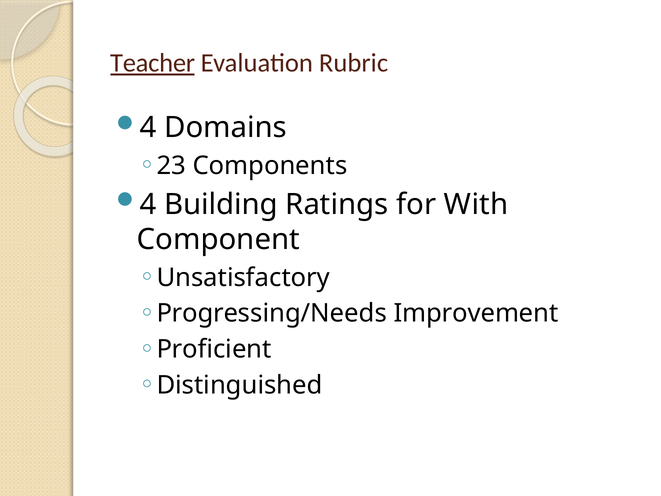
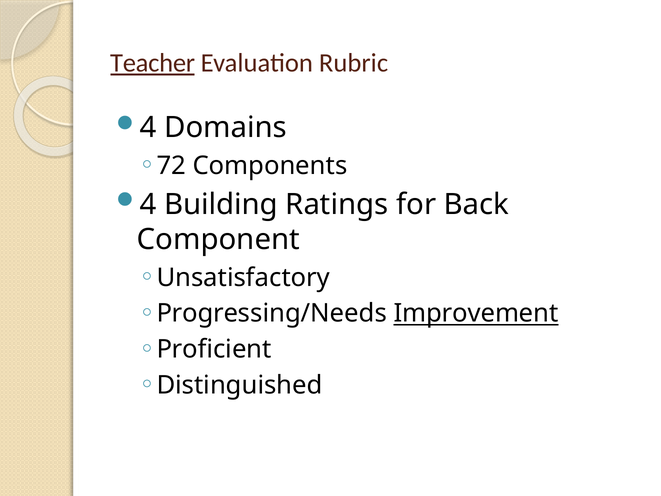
23: 23 -> 72
With: With -> Back
Improvement underline: none -> present
